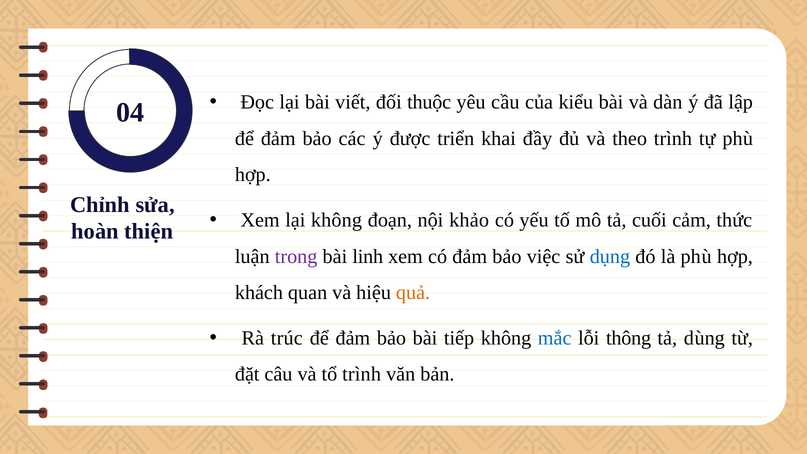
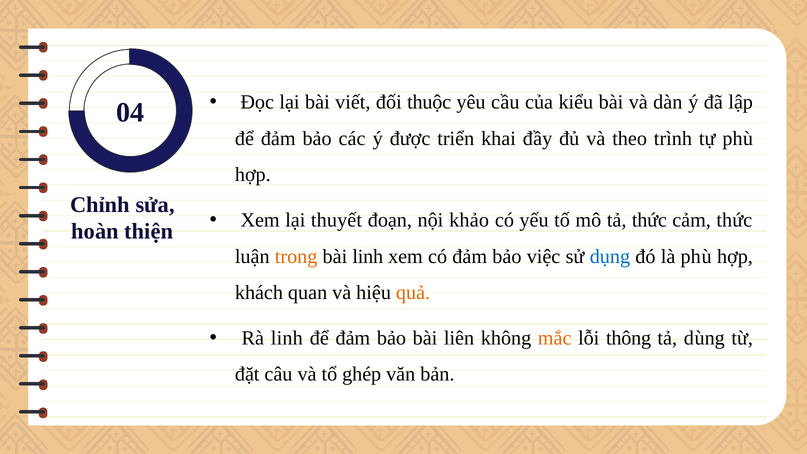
lại không: không -> thuyết
tả cuối: cuối -> thức
trong colour: purple -> orange
Rà trúc: trúc -> linh
tiếp: tiếp -> liên
mắc colour: blue -> orange
tổ trình: trình -> ghép
